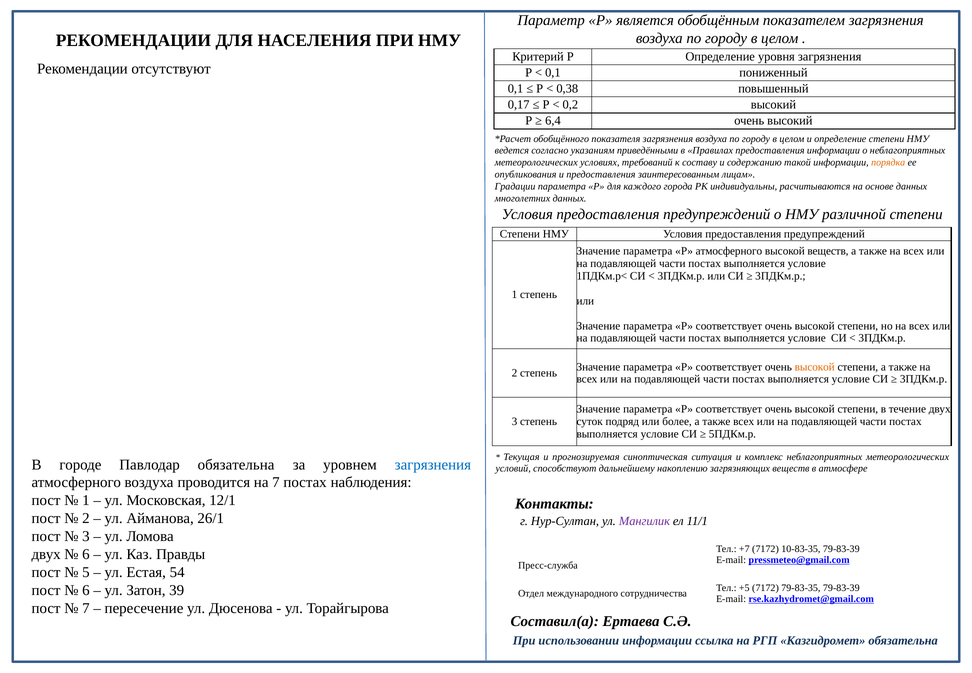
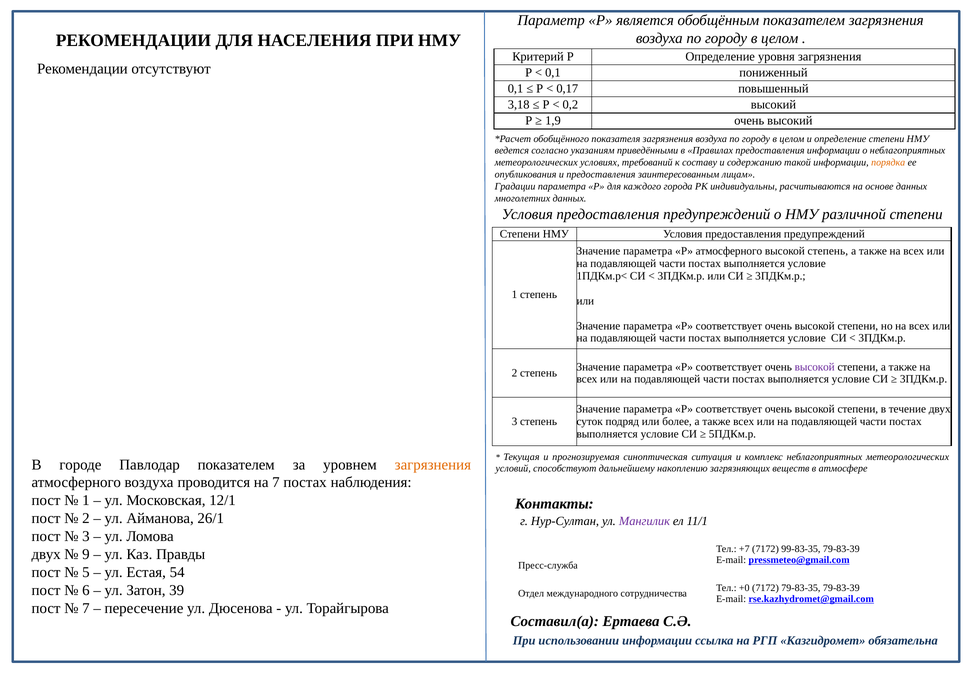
0,38: 0,38 -> 0,17
0,17: 0,17 -> 3,18
6,4: 6,4 -> 1,9
высокой веществ: веществ -> степень
высокой at (815, 367) colour: orange -> purple
Павлодар обязательна: обязательна -> показателем
загрязнения at (433, 465) colour: blue -> orange
10-83-35: 10-83-35 -> 99-83-35
6 at (86, 554): 6 -> 9
+5: +5 -> +0
